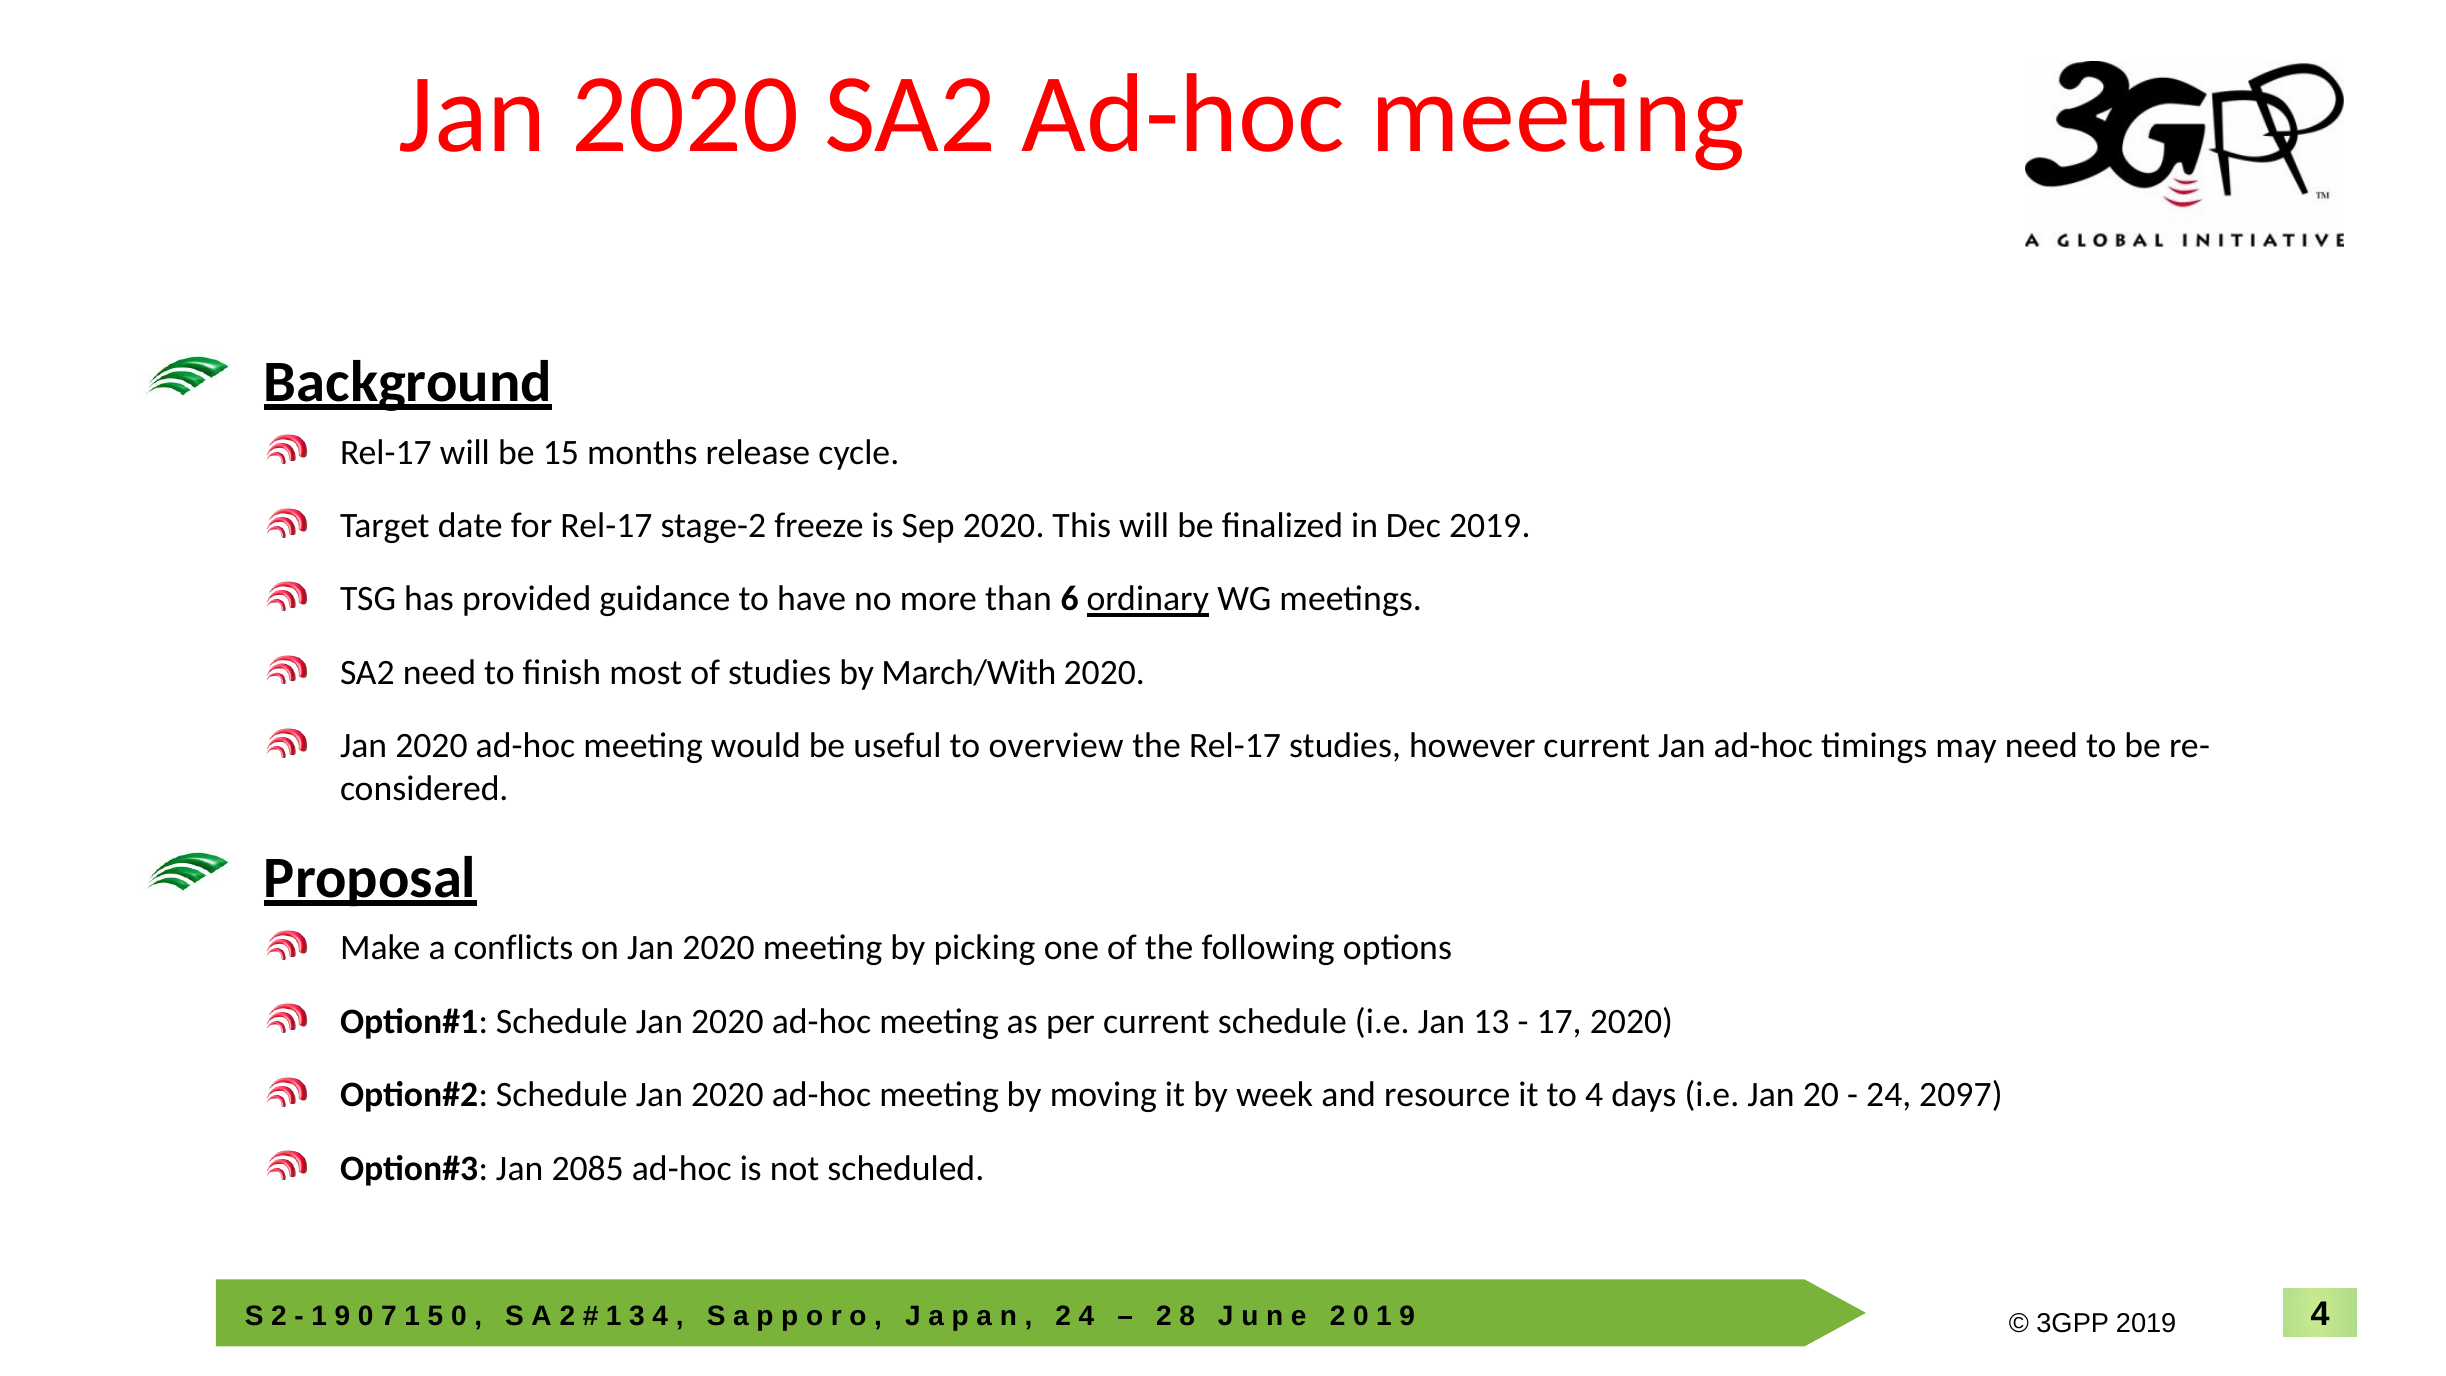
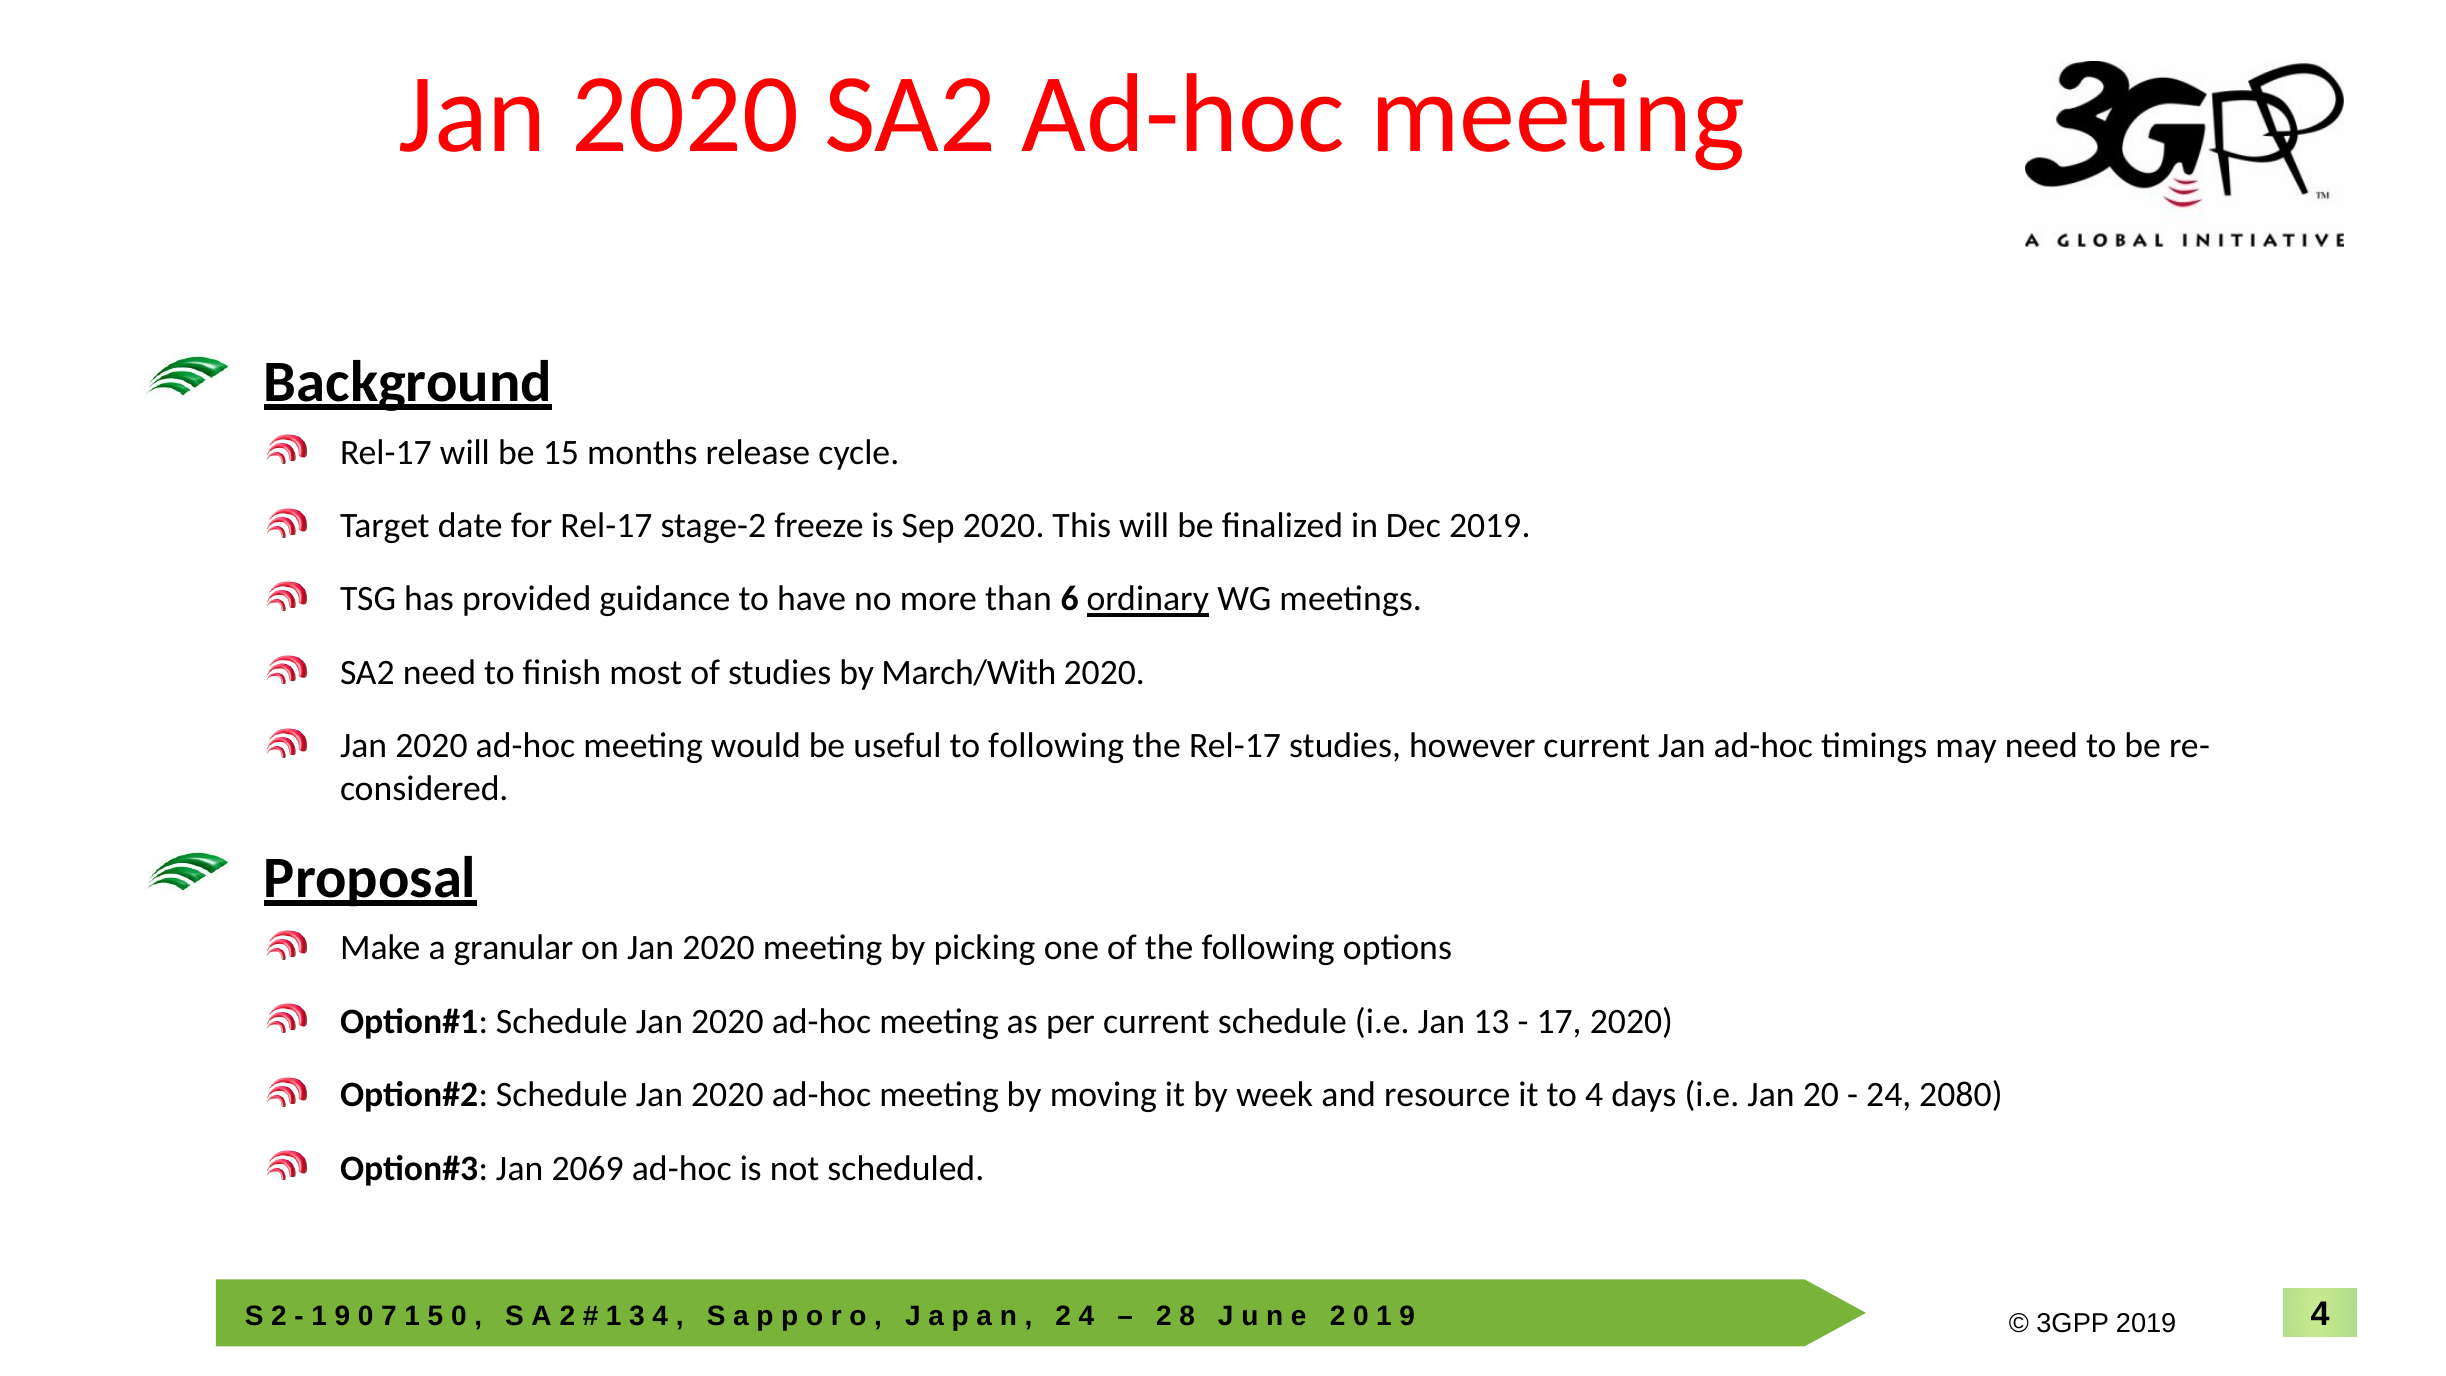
to overview: overview -> following
conflicts: conflicts -> granular
2097: 2097 -> 2080
2085: 2085 -> 2069
